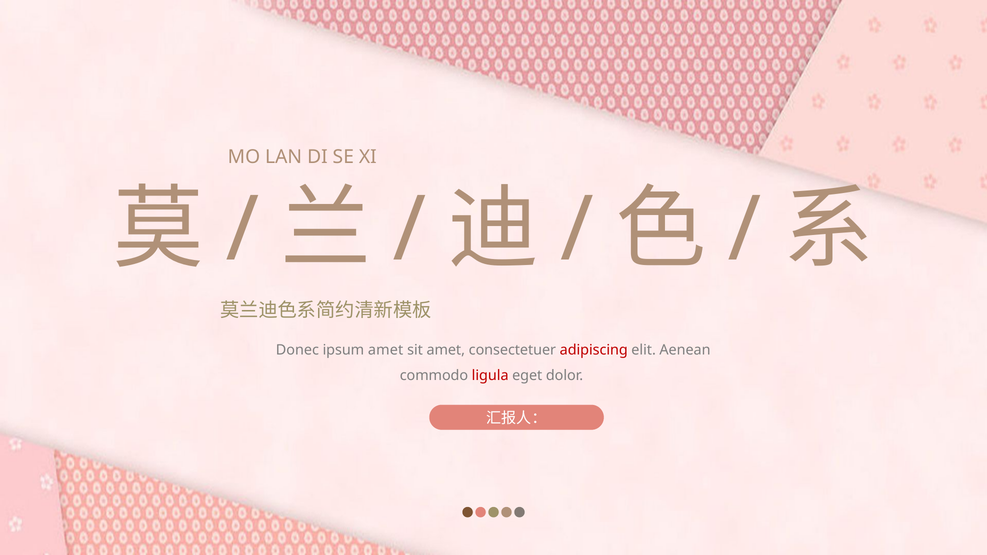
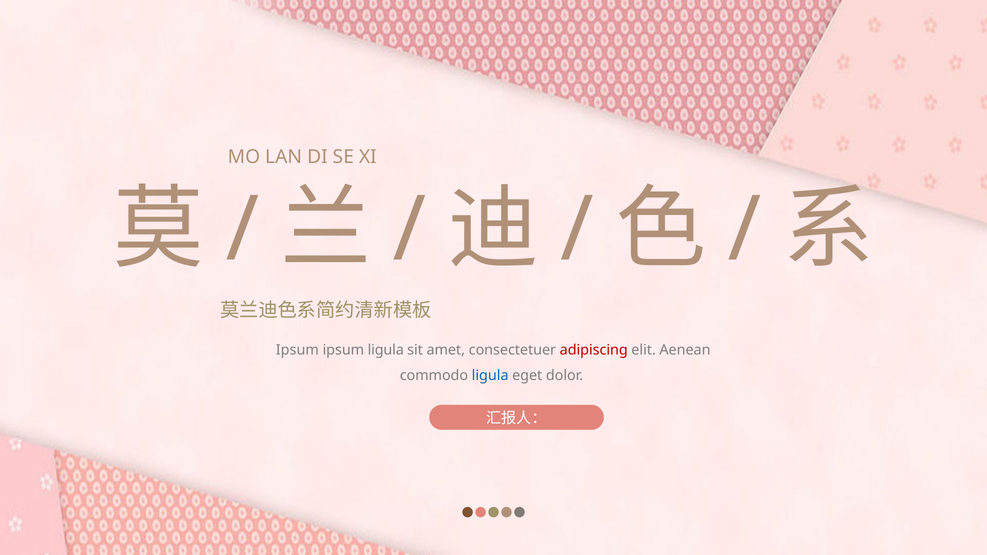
Donec at (297, 350): Donec -> Ipsum
ipsum amet: amet -> ligula
ligula at (490, 376) colour: red -> blue
